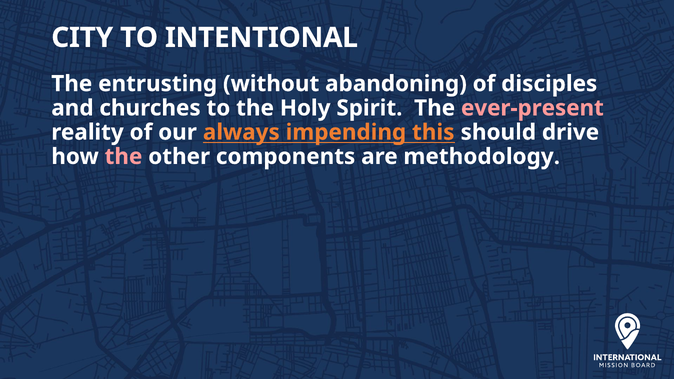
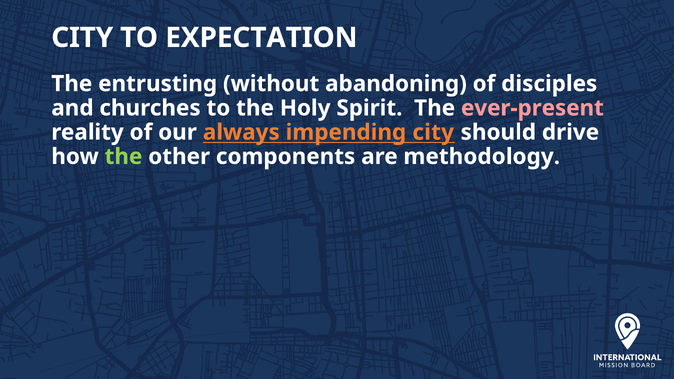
INTENTIONAL: INTENTIONAL -> EXPECTATION
impending this: this -> city
the at (123, 157) colour: pink -> light green
